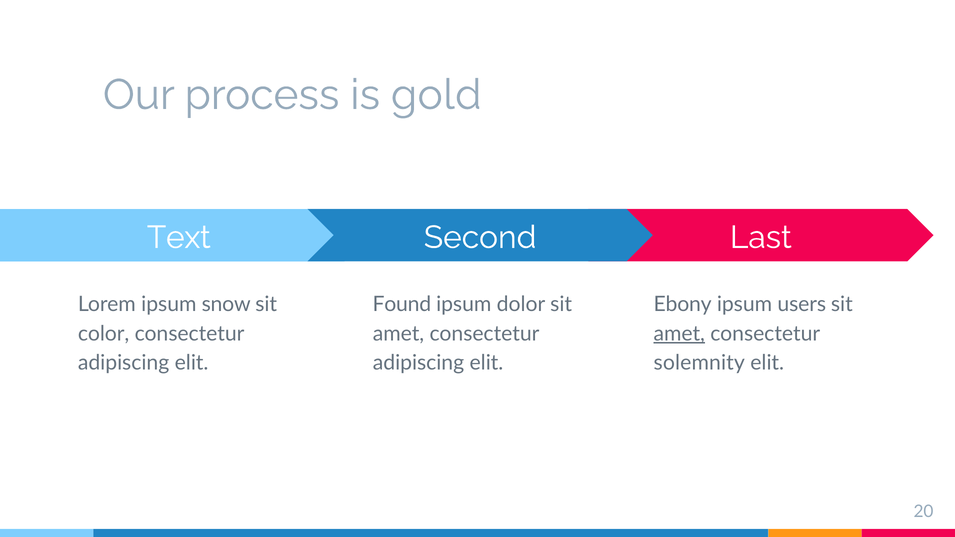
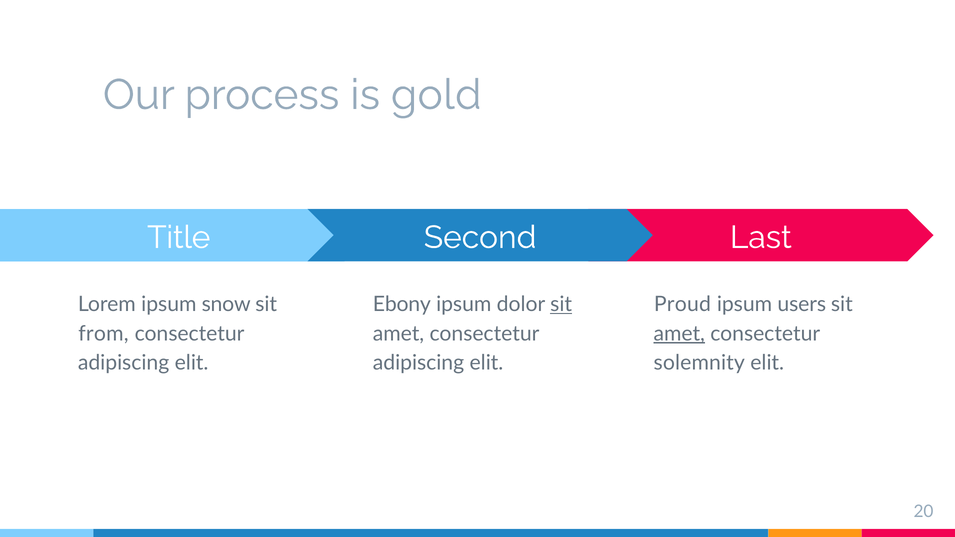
Text: Text -> Title
Found: Found -> Ebony
sit at (561, 305) underline: none -> present
Ebony: Ebony -> Proud
color: color -> from
